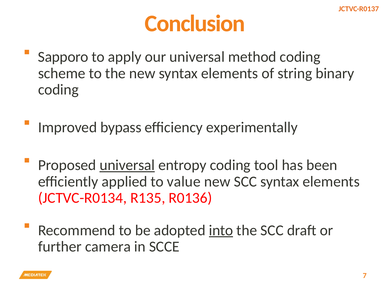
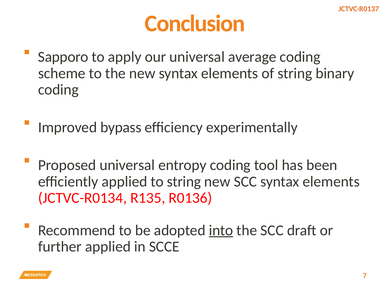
method: method -> average
universal at (127, 165) underline: present -> none
to value: value -> string
further camera: camera -> applied
